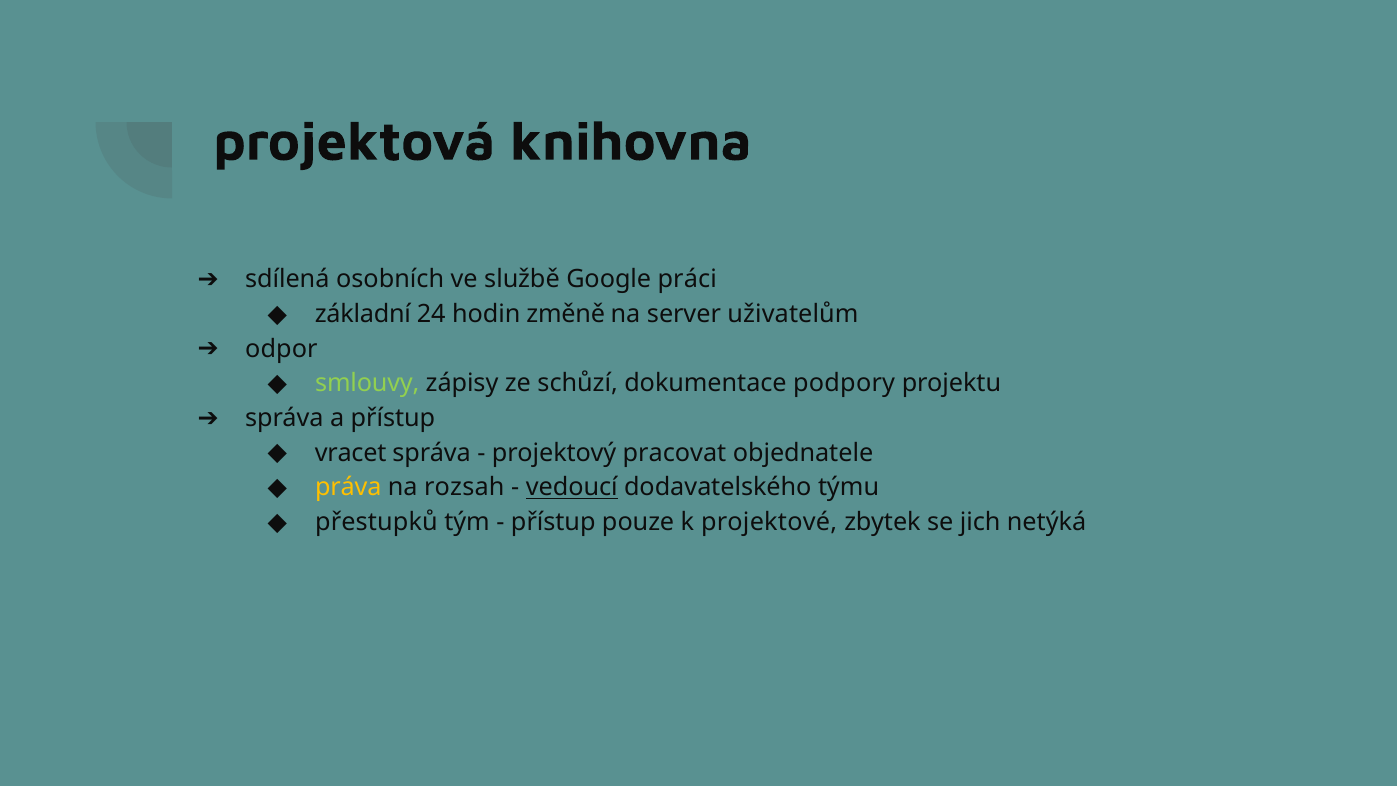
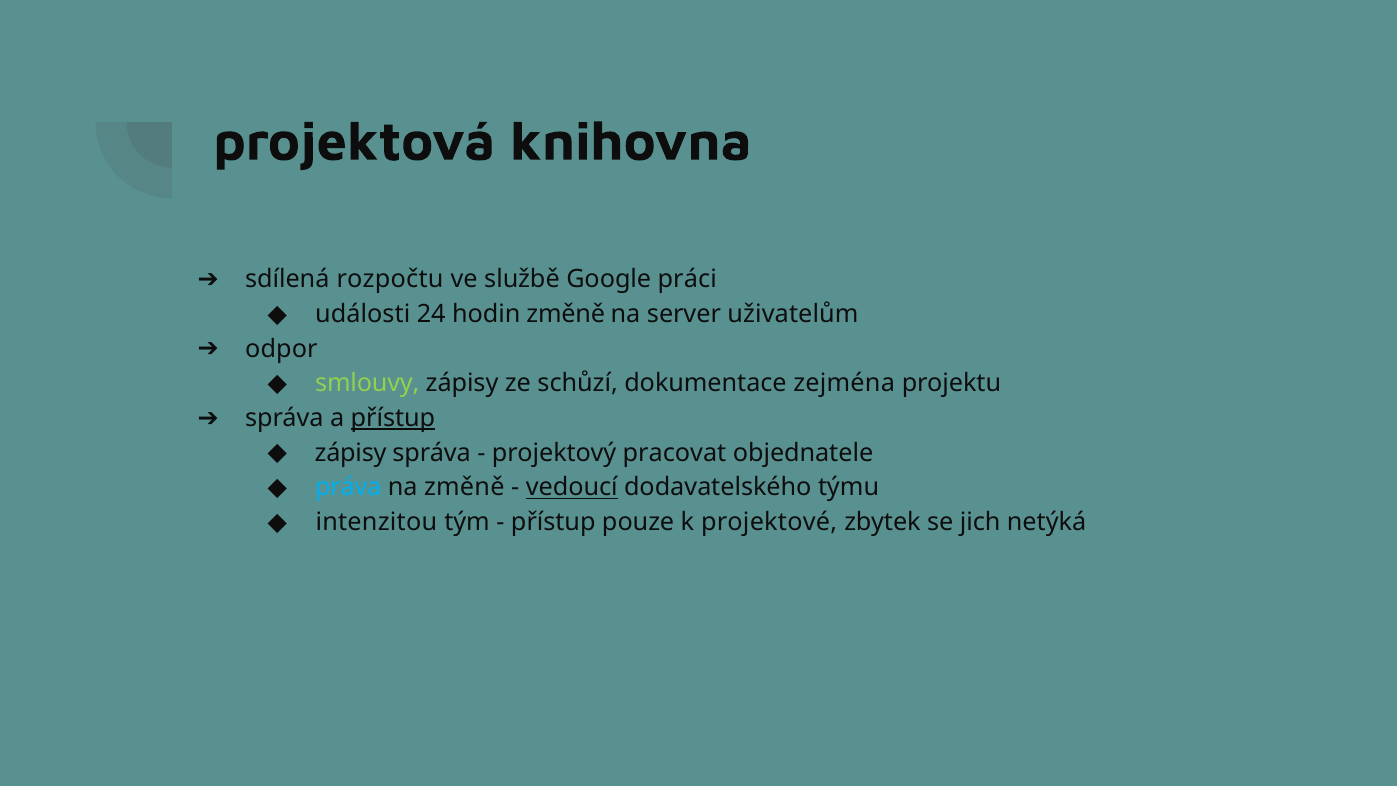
osobních: osobních -> rozpočtu
základní: základní -> události
podpory: podpory -> zejména
přístup at (393, 418) underline: none -> present
vracet at (351, 453): vracet -> zápisy
práva colour: yellow -> light blue
na rozsah: rozsah -> změně
přestupků: přestupků -> intenzitou
